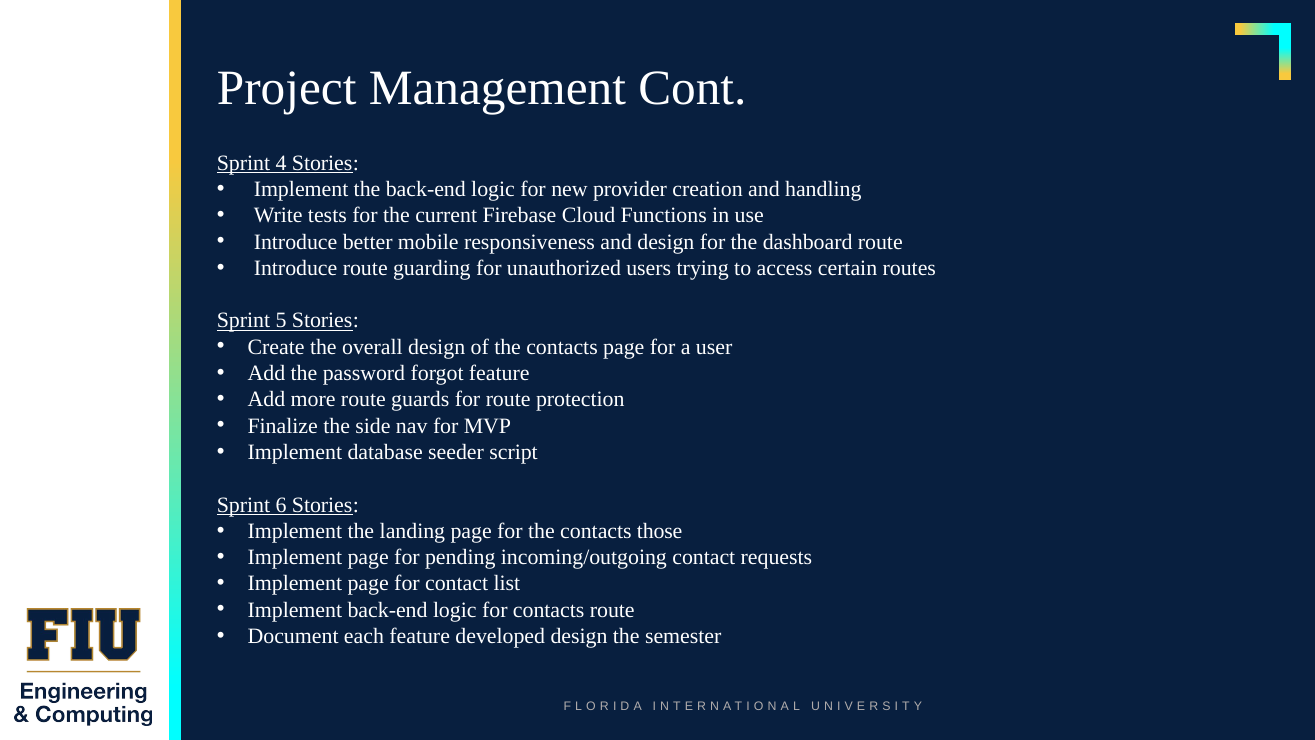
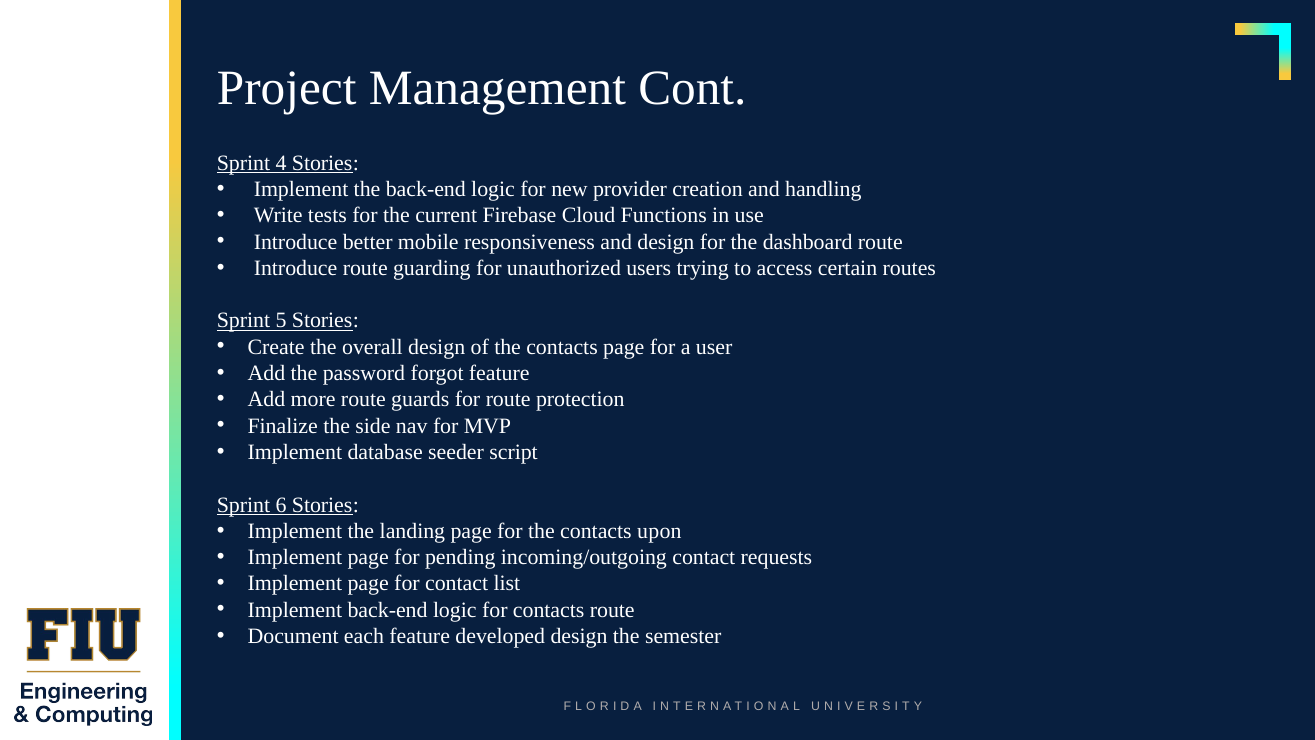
those: those -> upon
